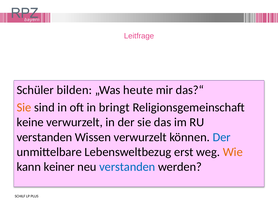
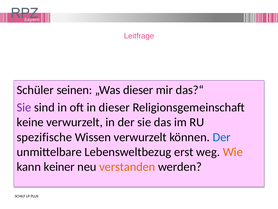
bilden: bilden -> seinen
„Was heute: heute -> dieser
Sie at (24, 107) colour: orange -> purple
in bringt: bringt -> dieser
verstanden at (44, 137): verstanden -> spezifische
verstanden at (127, 166) colour: blue -> orange
